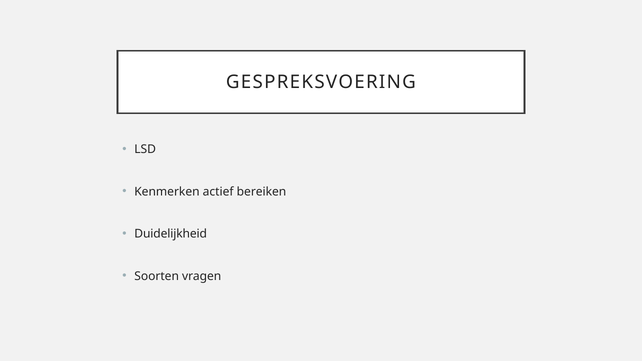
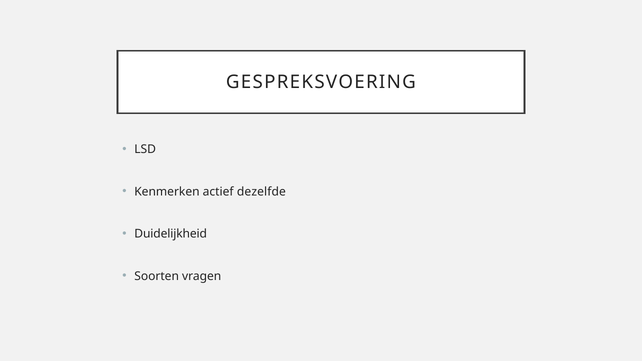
bereiken: bereiken -> dezelfde
